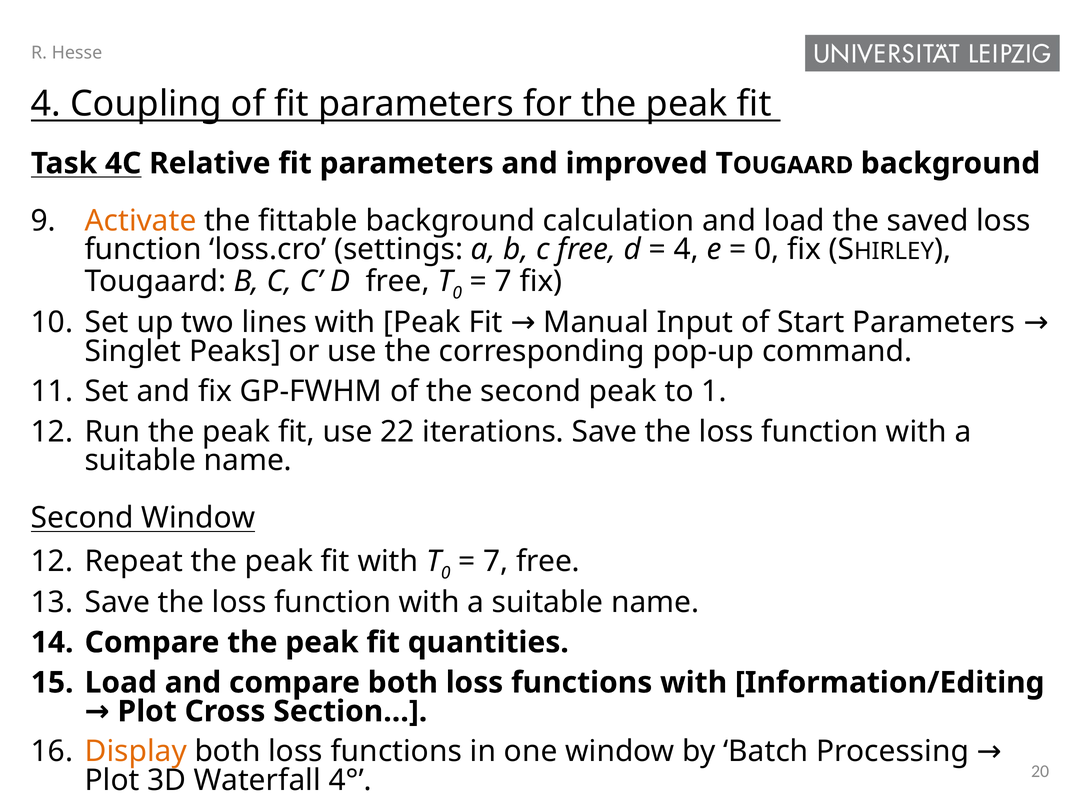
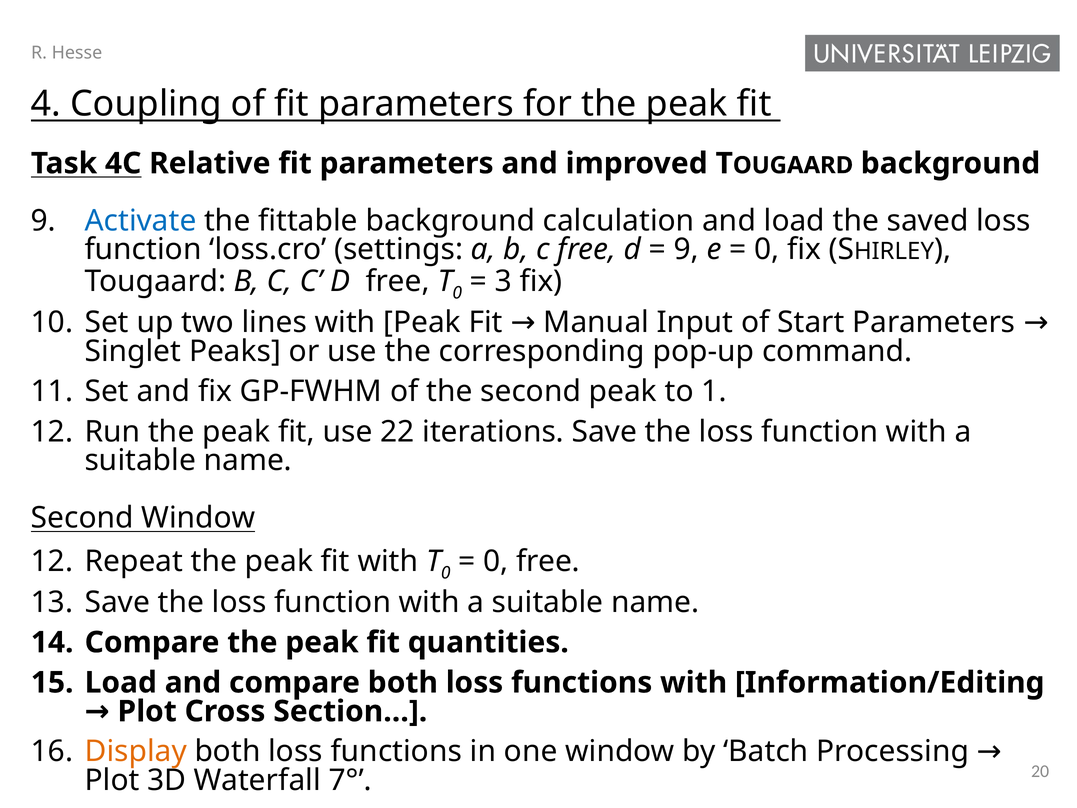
Activate colour: orange -> blue
4 at (686, 250): 4 -> 9
7 at (503, 281): 7 -> 3
7 at (496, 561): 7 -> 0
4°: 4° -> 7°
